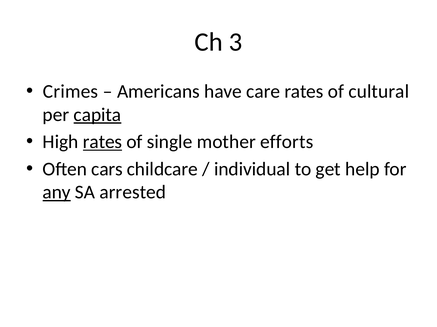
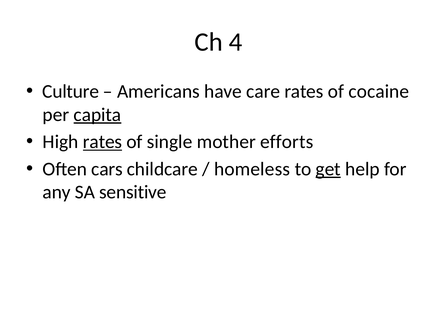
3: 3 -> 4
Crimes: Crimes -> Culture
cultural: cultural -> cocaine
individual: individual -> homeless
get underline: none -> present
any underline: present -> none
arrested: arrested -> sensitive
